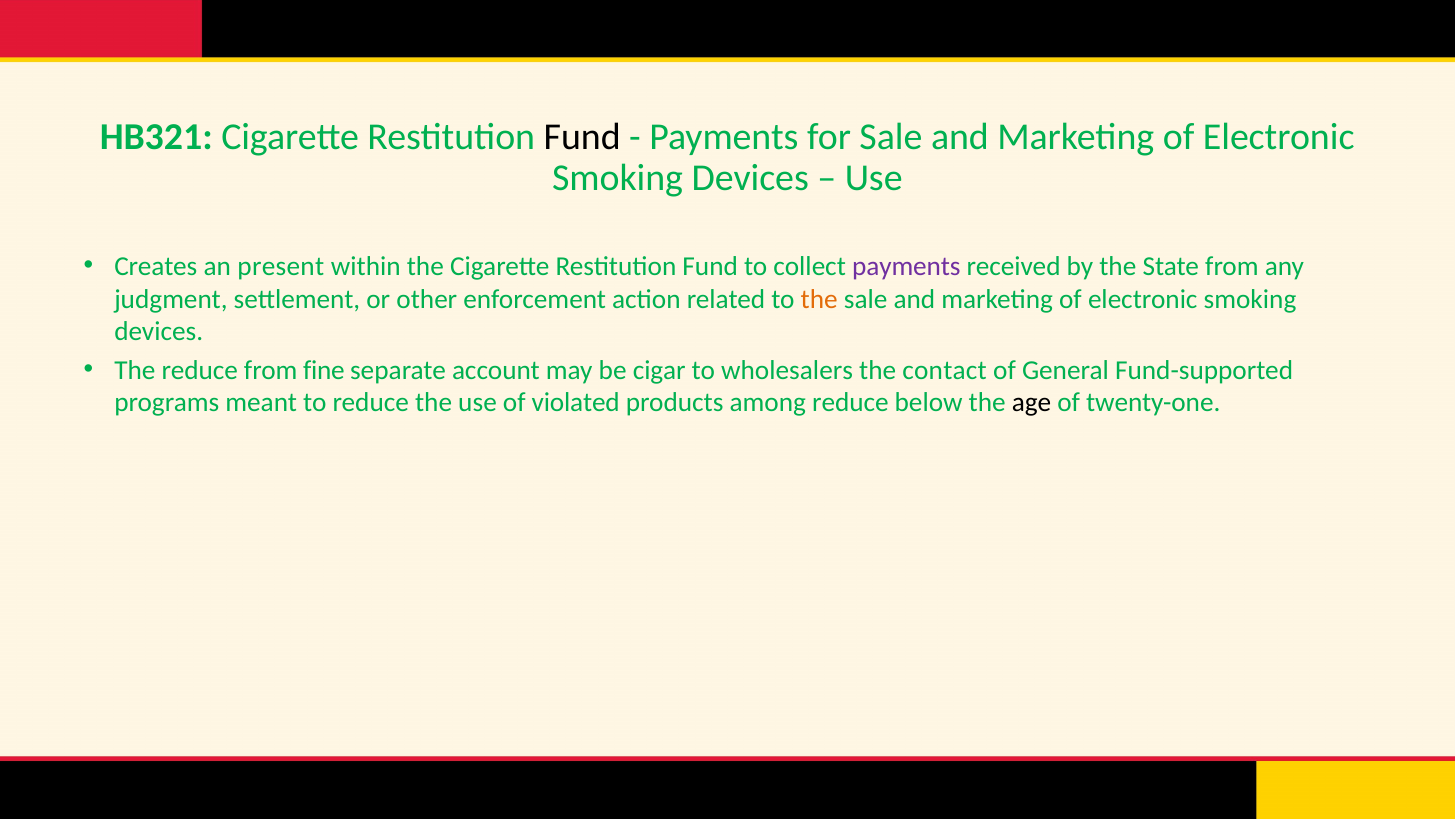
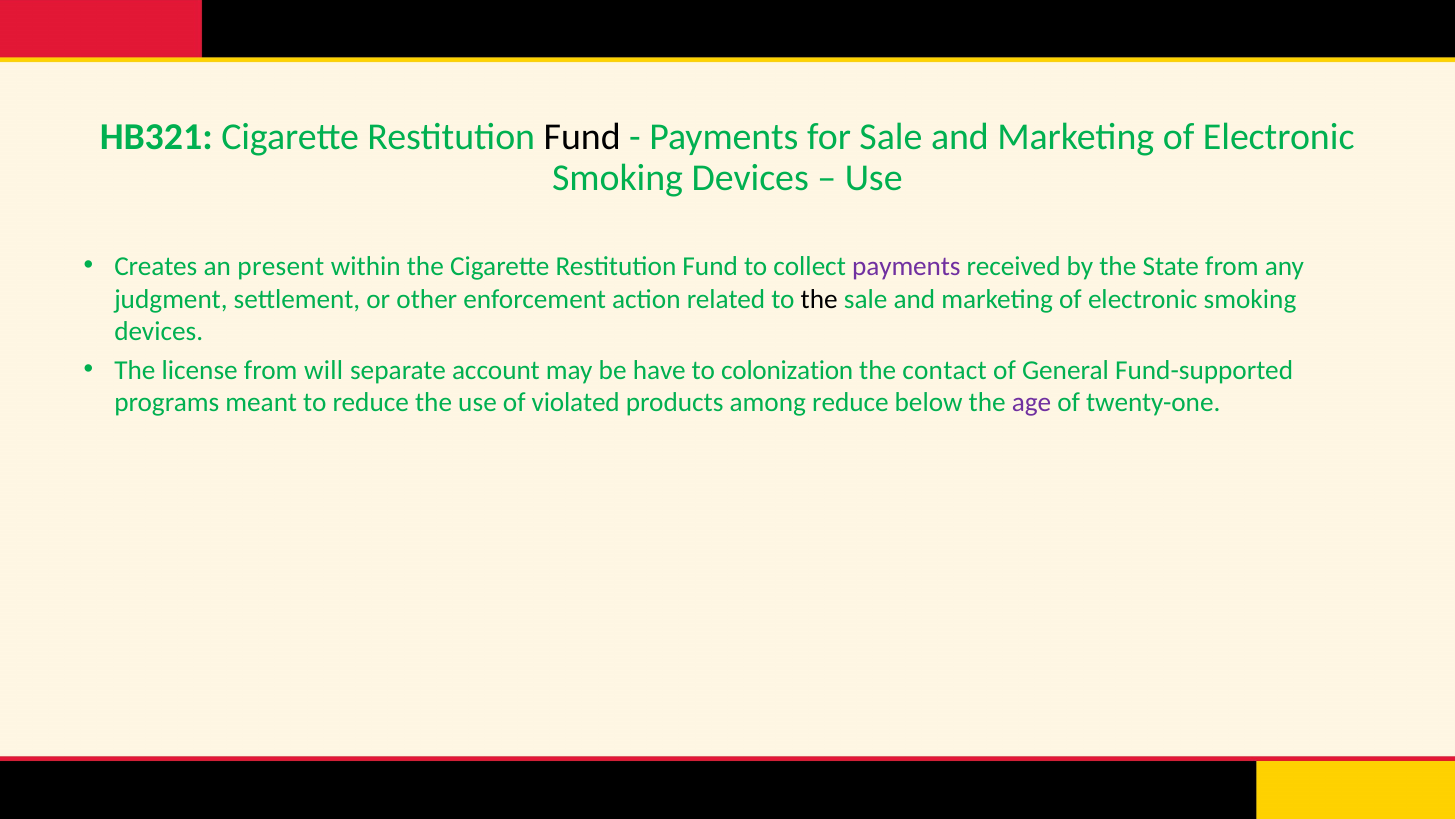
the at (819, 299) colour: orange -> black
The reduce: reduce -> license
fine: fine -> will
cigar: cigar -> have
wholesalers: wholesalers -> colonization
age colour: black -> purple
